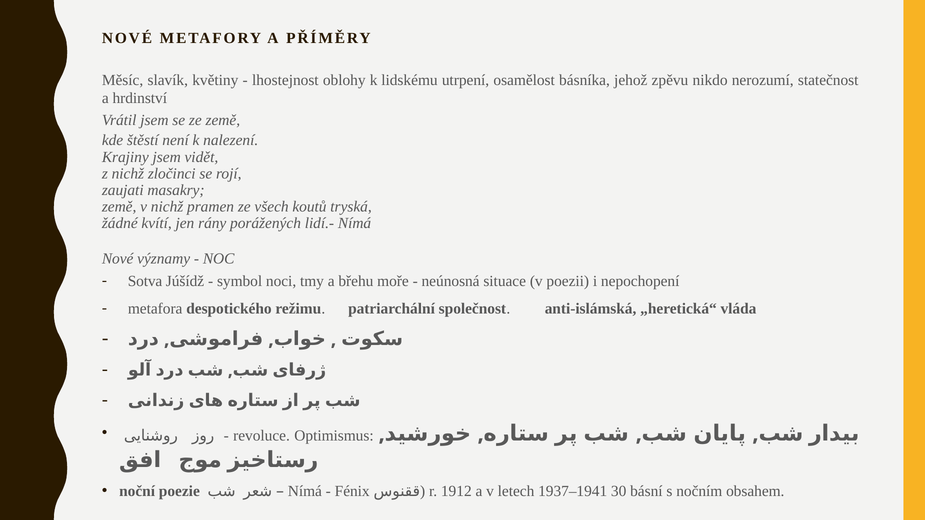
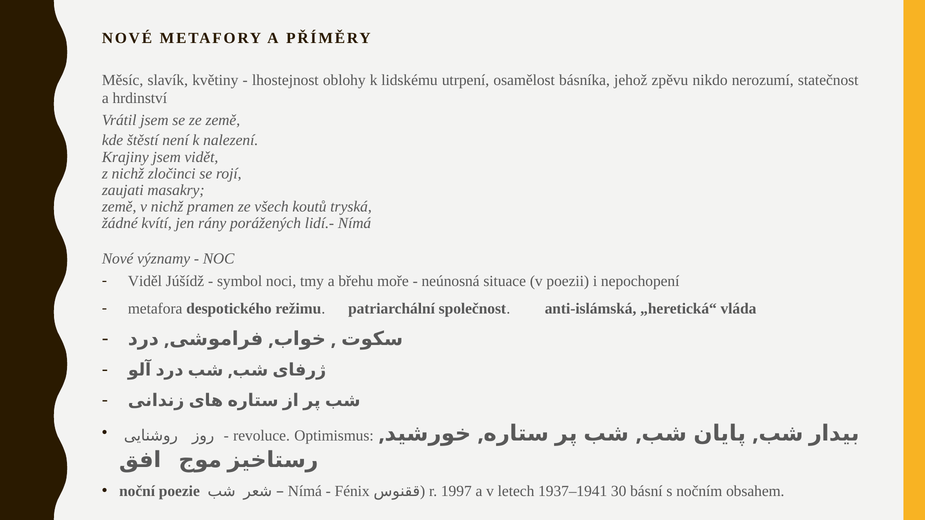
Sotva: Sotva -> Viděl
1912: 1912 -> 1997
